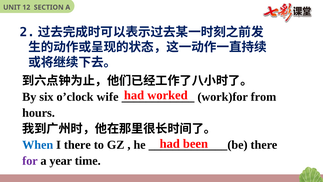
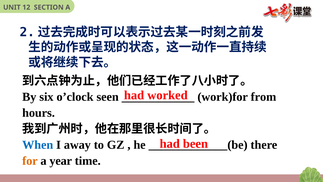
wife: wife -> seen
I there: there -> away
for colour: purple -> orange
